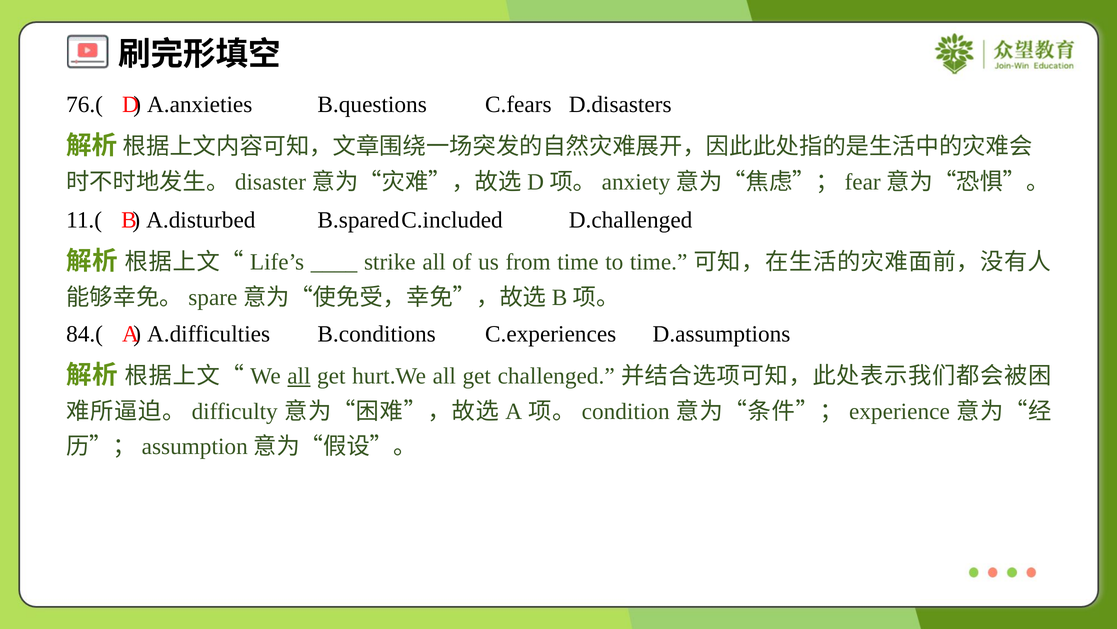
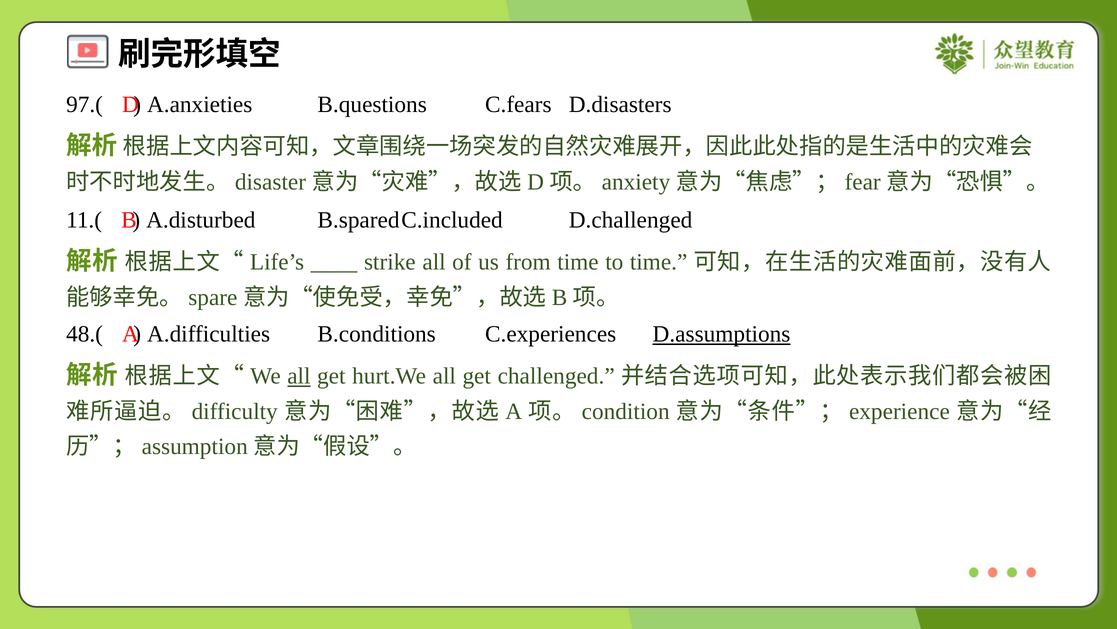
76.(: 76.( -> 97.(
84.(: 84.( -> 48.(
D.assumptions underline: none -> present
